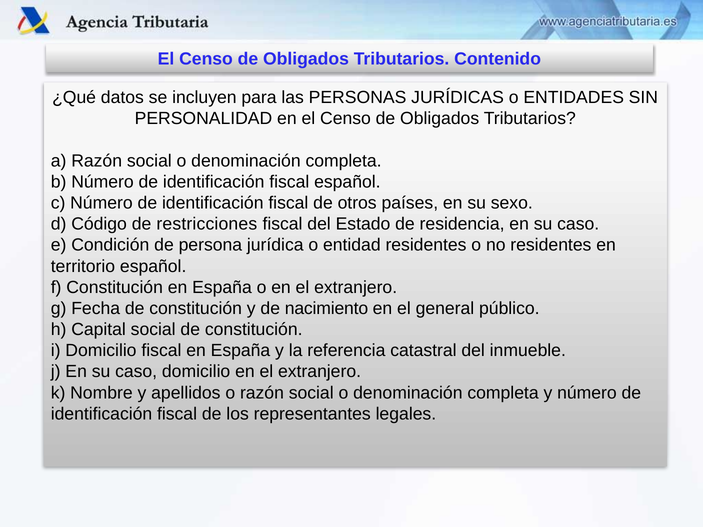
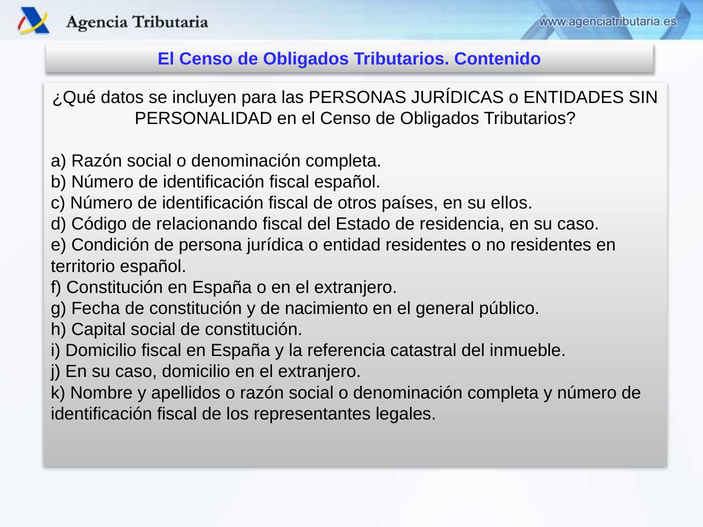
sexo: sexo -> ellos
restricciones: restricciones -> relacionando
